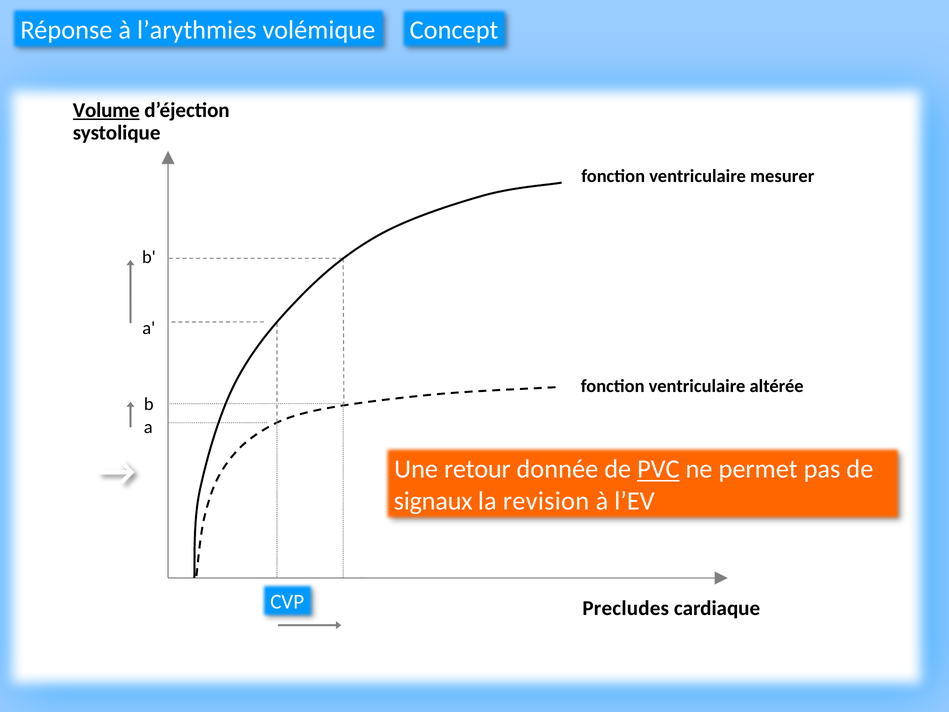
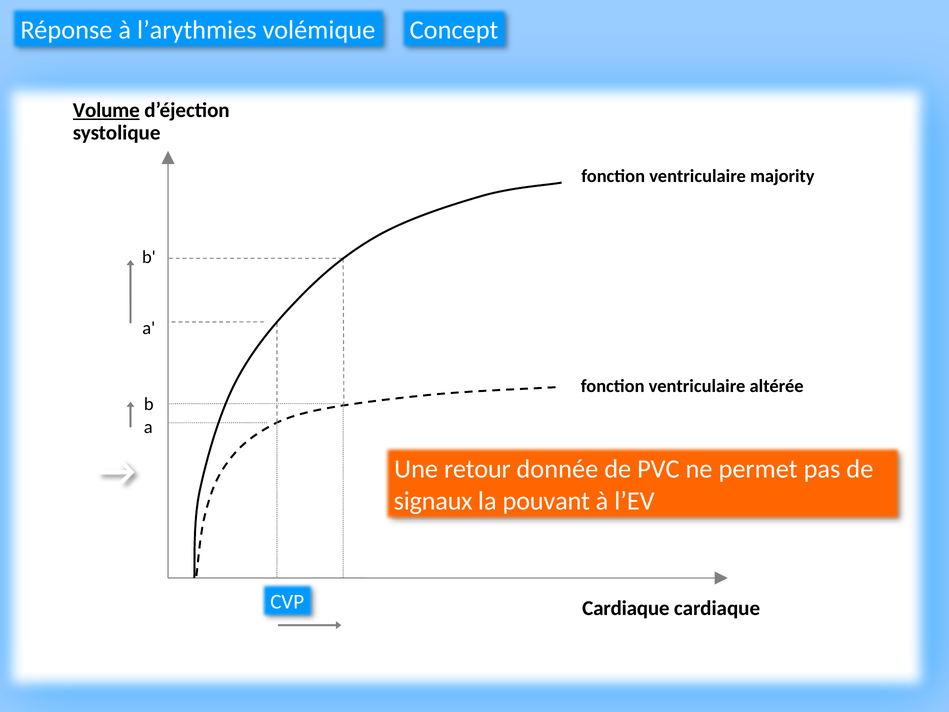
mesurer: mesurer -> majority
PVC underline: present -> none
revision: revision -> pouvant
Precludes at (626, 608): Precludes -> Cardiaque
